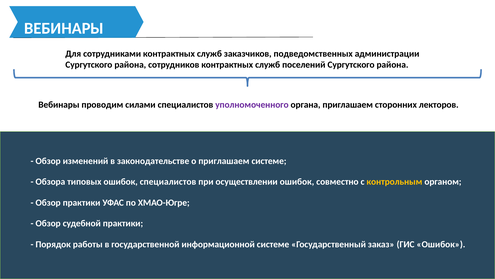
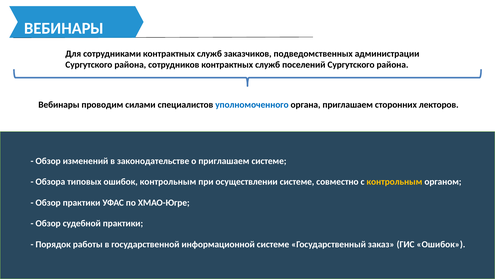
уполномоченного colour: purple -> blue
ошибок специалистов: специалистов -> контрольным
осуществлении ошибок: ошибок -> системе
